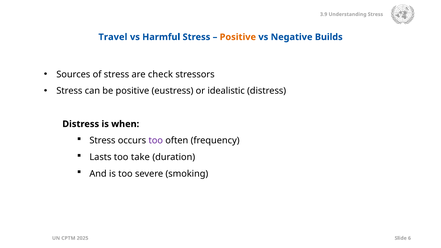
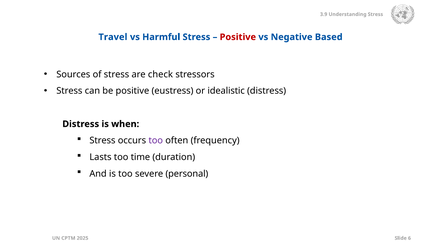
Positive at (238, 37) colour: orange -> red
Builds: Builds -> Based
take: take -> time
smoking: smoking -> personal
